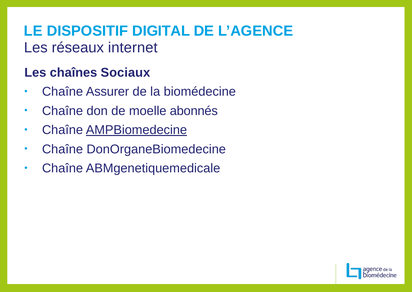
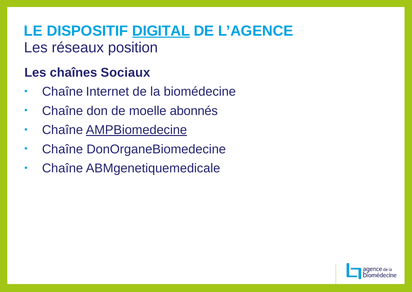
DIGITAL underline: none -> present
internet: internet -> position
Assurer: Assurer -> Internet
